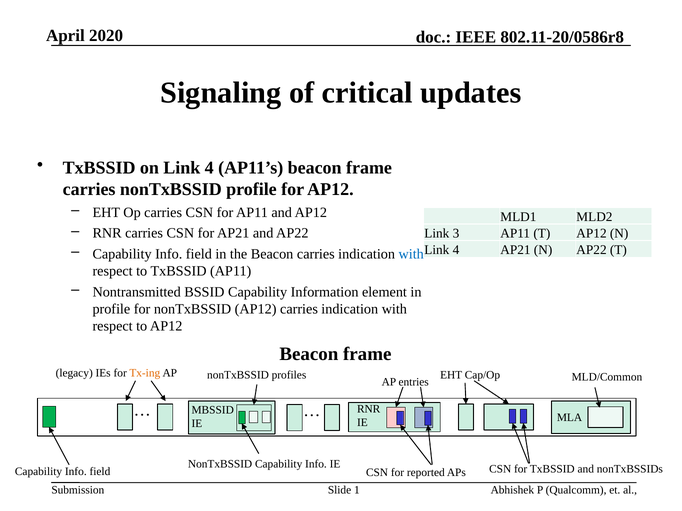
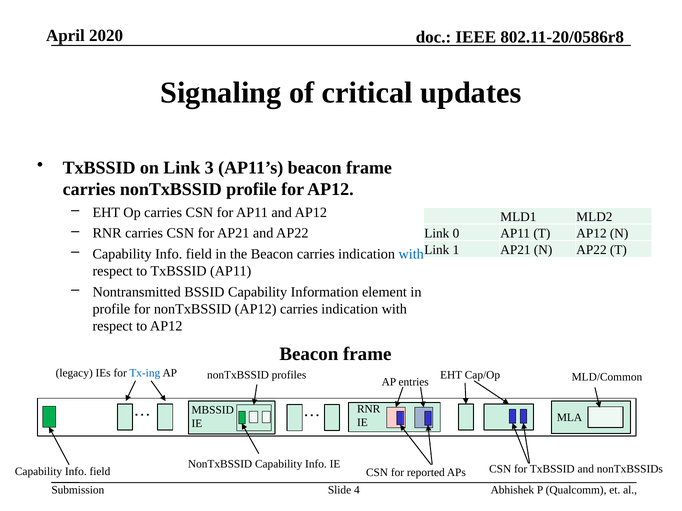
on Link 4: 4 -> 3
3: 3 -> 0
4 at (456, 250): 4 -> 1
Tx-ing colour: orange -> blue
1: 1 -> 4
